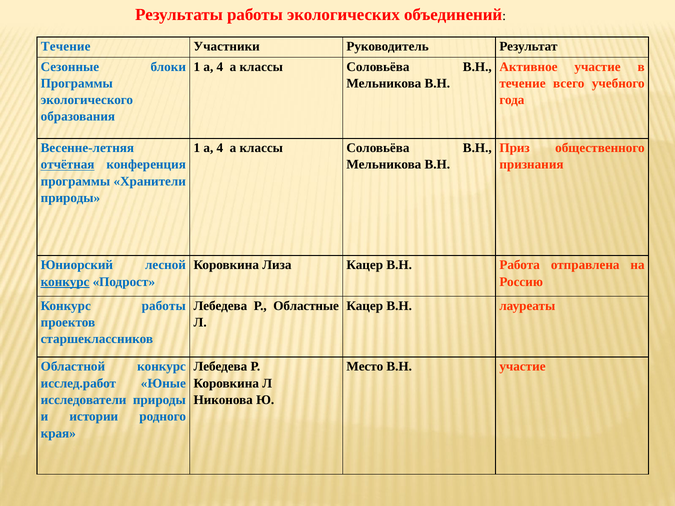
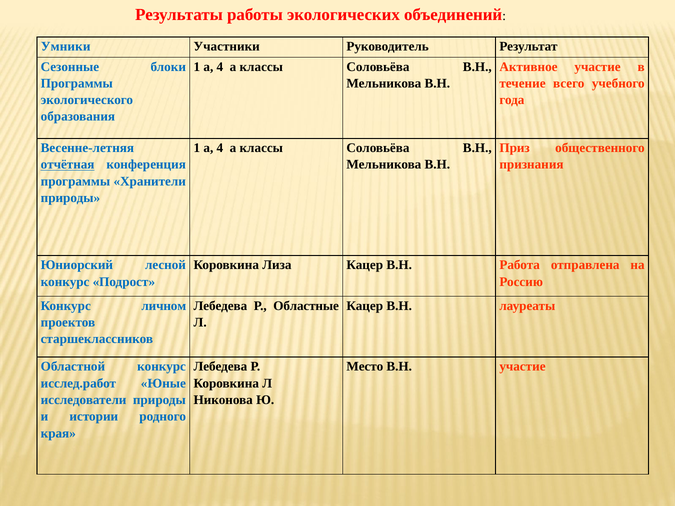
Течение at (66, 46): Течение -> Умники
конкурс at (65, 282) underline: present -> none
Конкурс работы: работы -> личном
